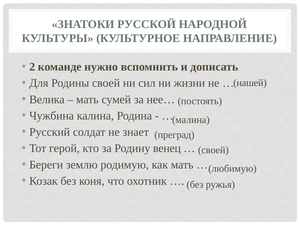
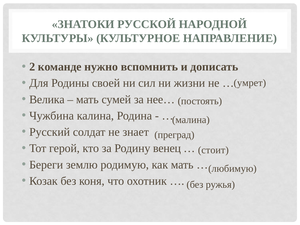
нашей: нашей -> умрет
своей at (213, 150): своей -> стоит
